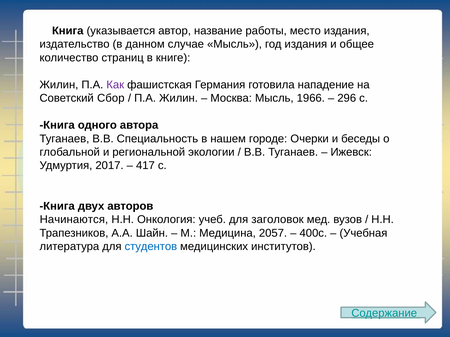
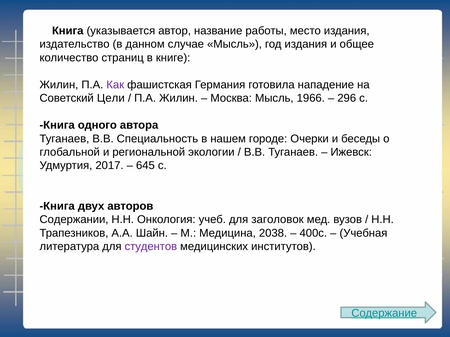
Сбор: Сбор -> Цели
417: 417 -> 645
Начинаются: Начинаются -> Содержании
2057: 2057 -> 2038
студентов colour: blue -> purple
